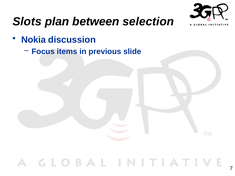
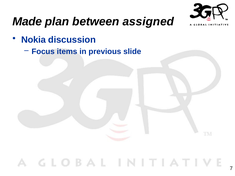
Slots: Slots -> Made
selection: selection -> assigned
